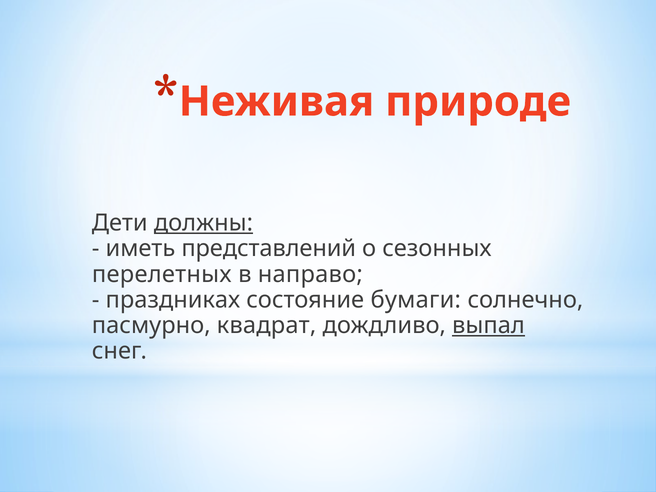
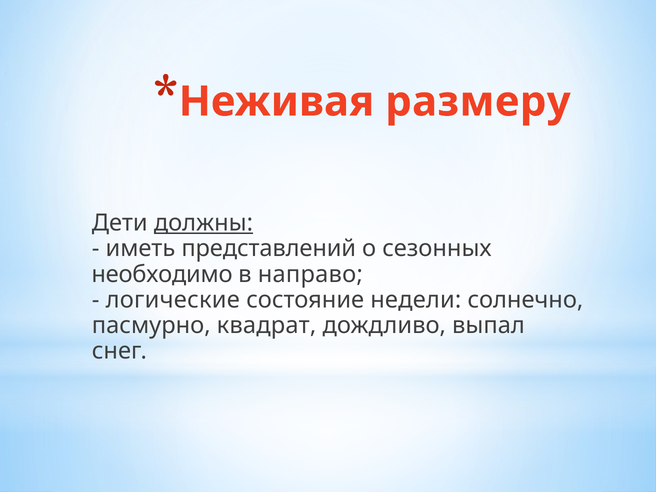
природе: природе -> размеру
перелетных: перелетных -> необходимо
праздниках: праздниках -> логические
бумаги: бумаги -> недели
выпал underline: present -> none
